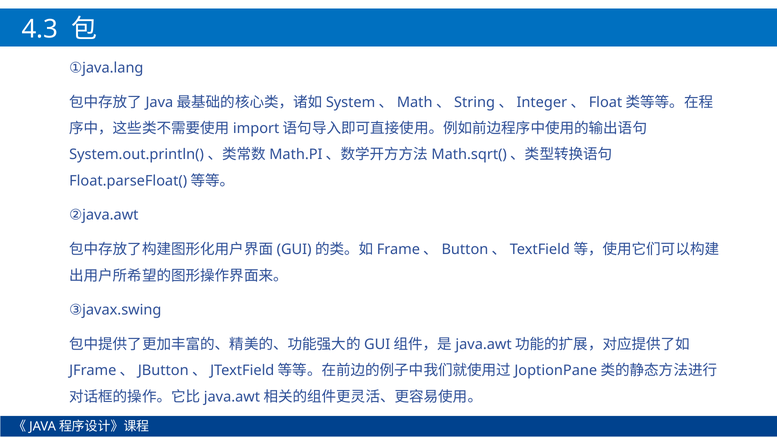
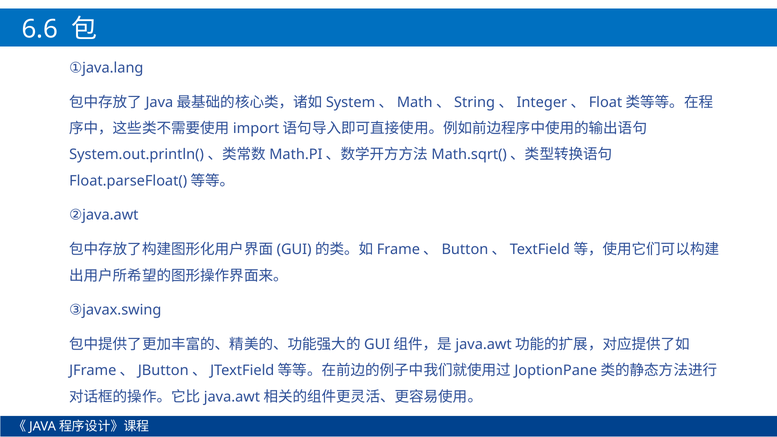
4.3: 4.3 -> 6.6
